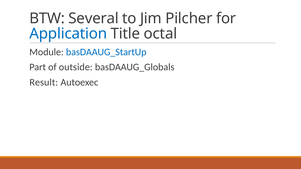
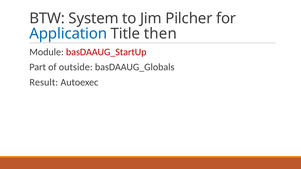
Several: Several -> System
octal: octal -> then
basDAAUG_StartUp colour: blue -> red
